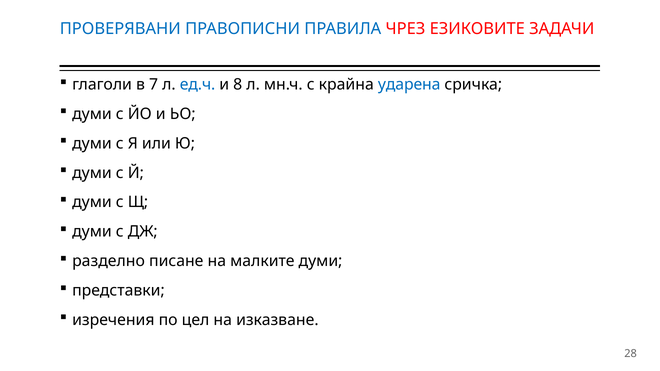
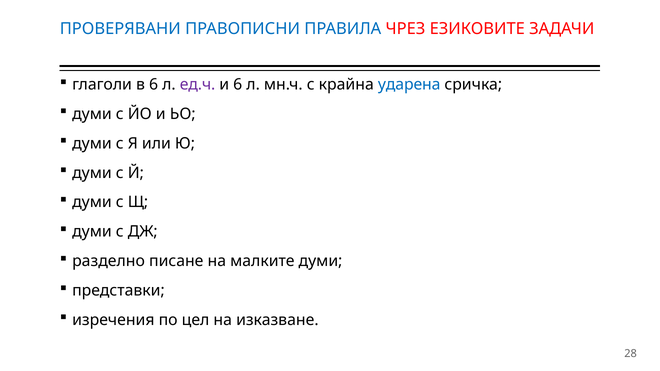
в 7: 7 -> 6
ед.ч colour: blue -> purple
и 8: 8 -> 6
